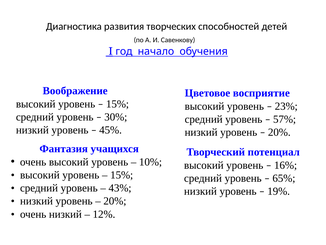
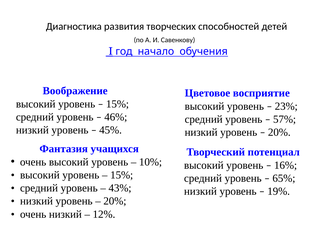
30%: 30% -> 46%
